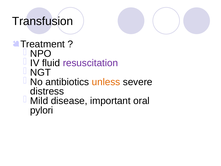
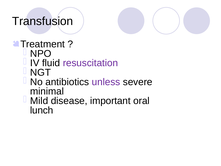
unless colour: orange -> purple
distress: distress -> minimal
pylori: pylori -> lunch
